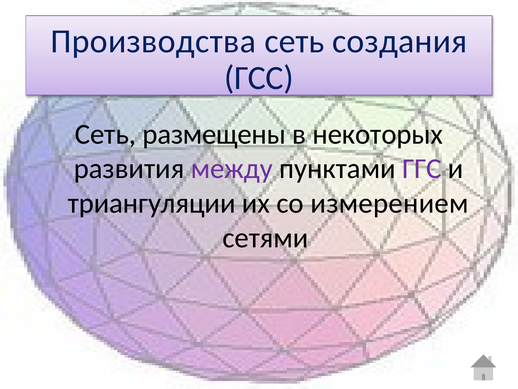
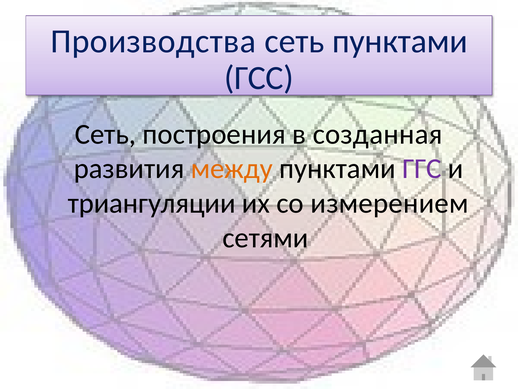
сеть создания: создания -> пунктами
размещены: размещены -> построения
некоторых: некоторых -> созданная
между colour: purple -> orange
